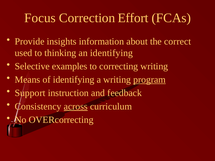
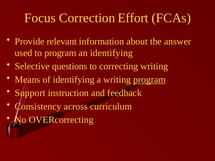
insights: insights -> relevant
correct: correct -> answer
to thinking: thinking -> program
examples: examples -> questions
across underline: present -> none
